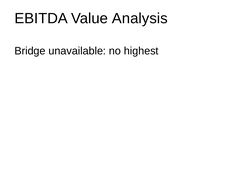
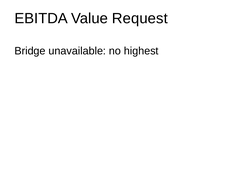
Analysis: Analysis -> Request
